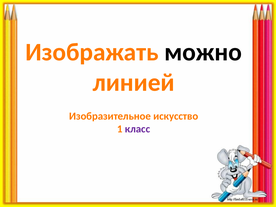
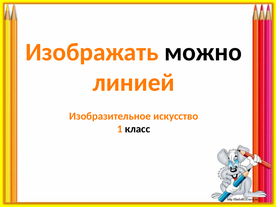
класс colour: purple -> black
